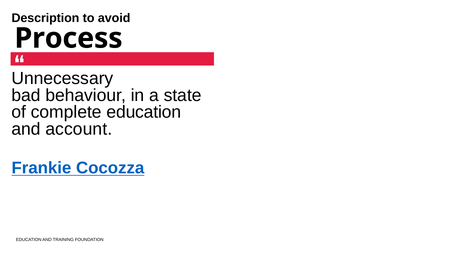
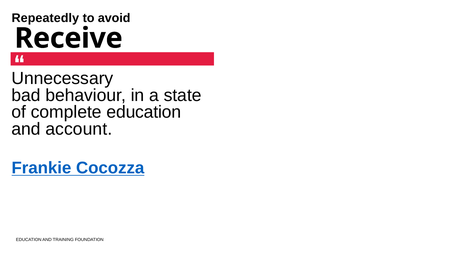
Description: Description -> Repeatedly
Process: Process -> Receive
